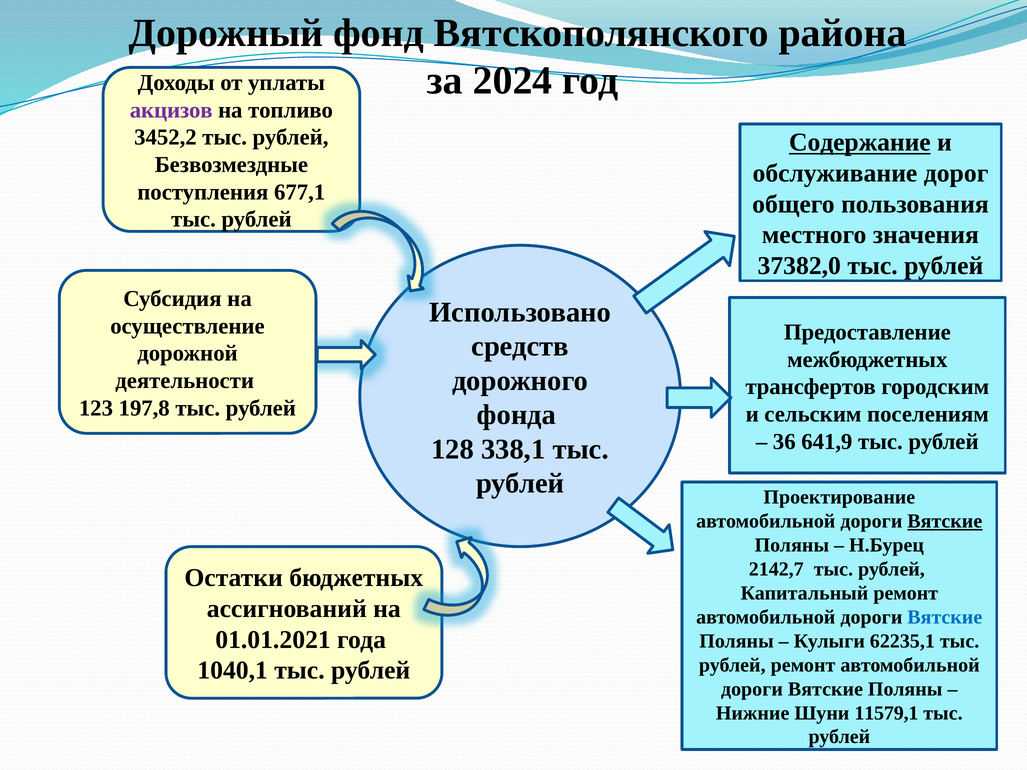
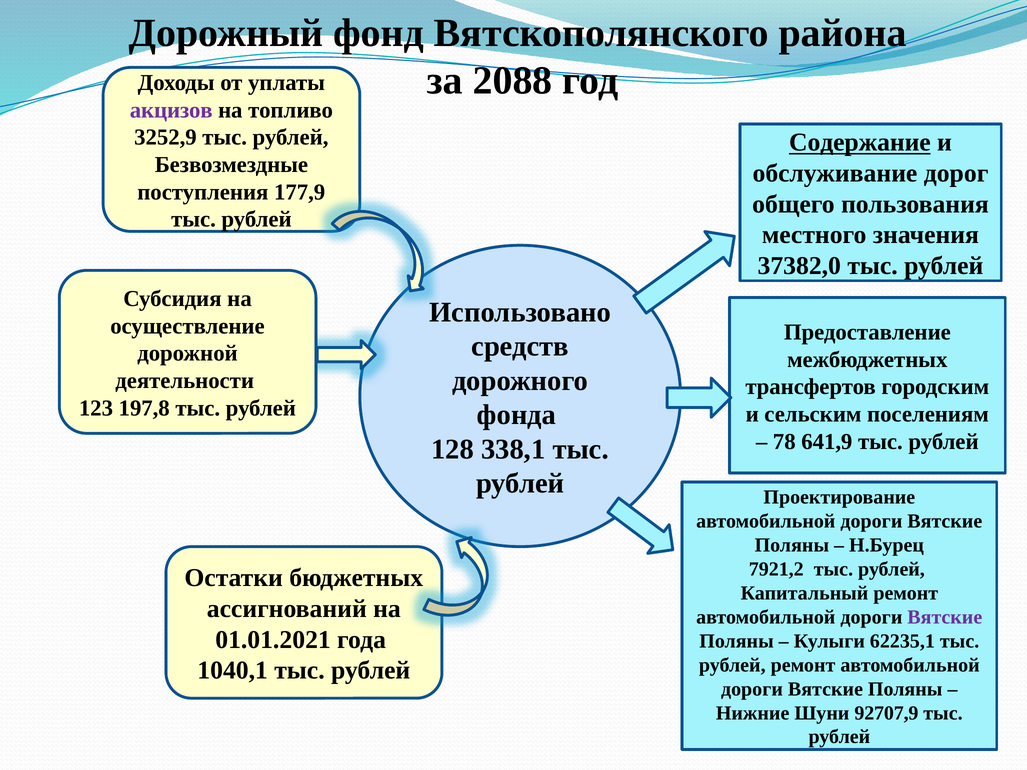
2024: 2024 -> 2088
3452,2: 3452,2 -> 3252,9
677,1: 677,1 -> 177,9
36: 36 -> 78
Вятские at (945, 521) underline: present -> none
2142,7: 2142,7 -> 7921,2
Вятские at (945, 617) colour: blue -> purple
11579,1: 11579,1 -> 92707,9
